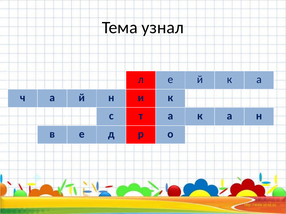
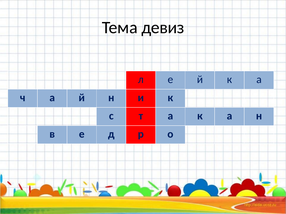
узнал: узнал -> девиз
